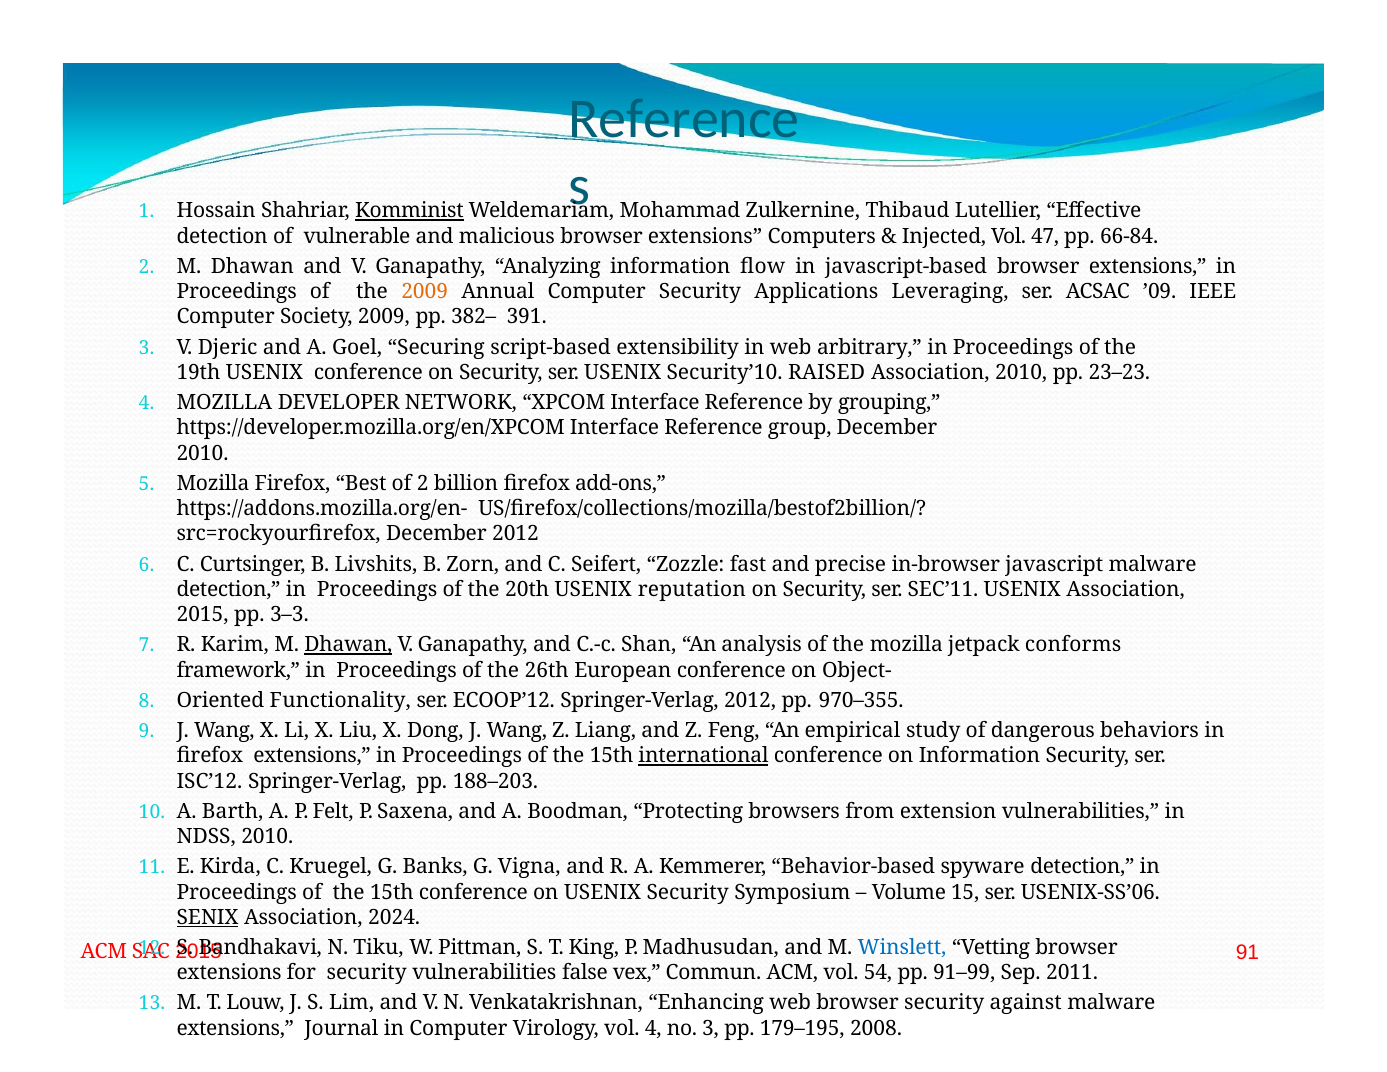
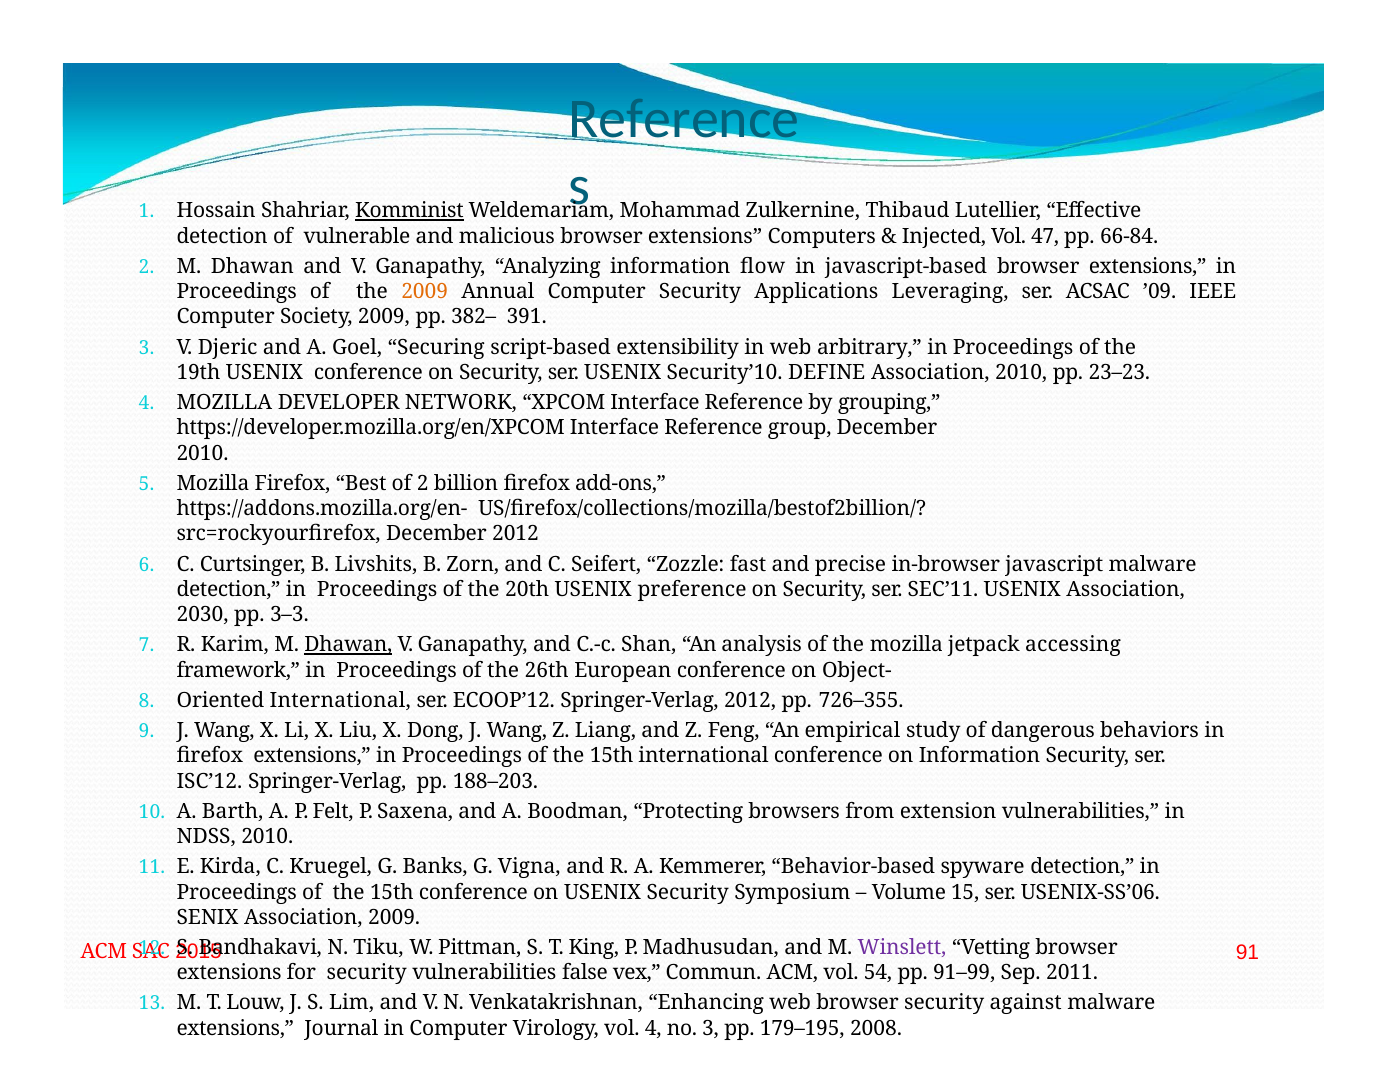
RAISED: RAISED -> DEFINE
reputation: reputation -> preference
2015 at (203, 614): 2015 -> 2030
conforms: conforms -> accessing
Oriented Functionality: Functionality -> International
970–355: 970–355 -> 726–355
international at (704, 756) underline: present -> none
SENIX underline: present -> none
Association 2024: 2024 -> 2009
Winslett colour: blue -> purple
